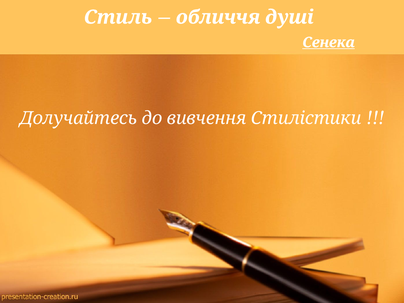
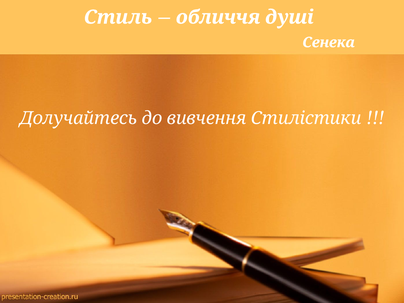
Сенека underline: present -> none
